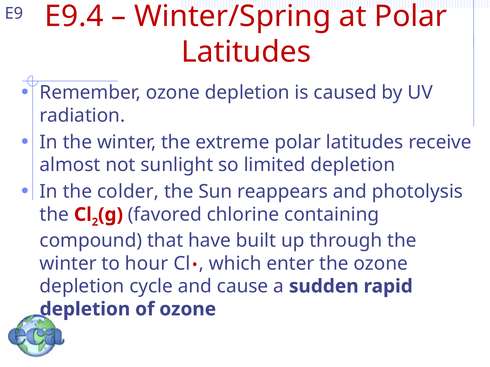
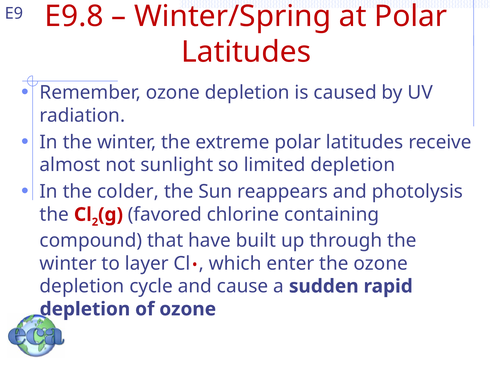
E9.4: E9.4 -> E9.8
hour: hour -> layer
